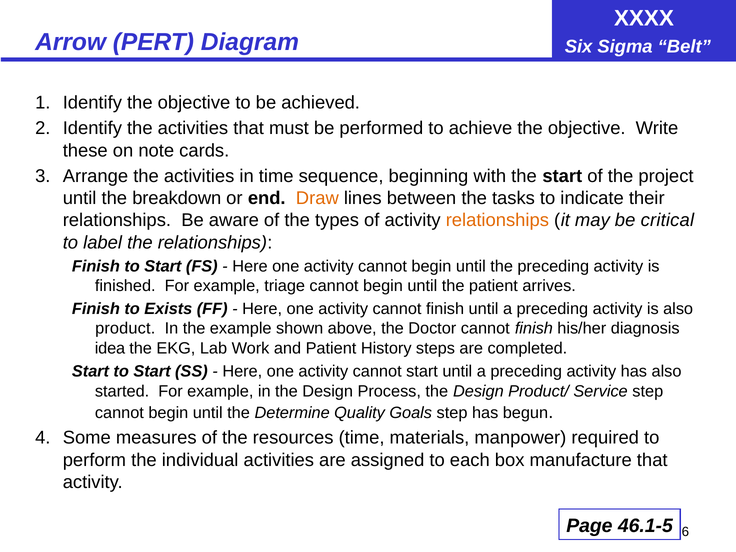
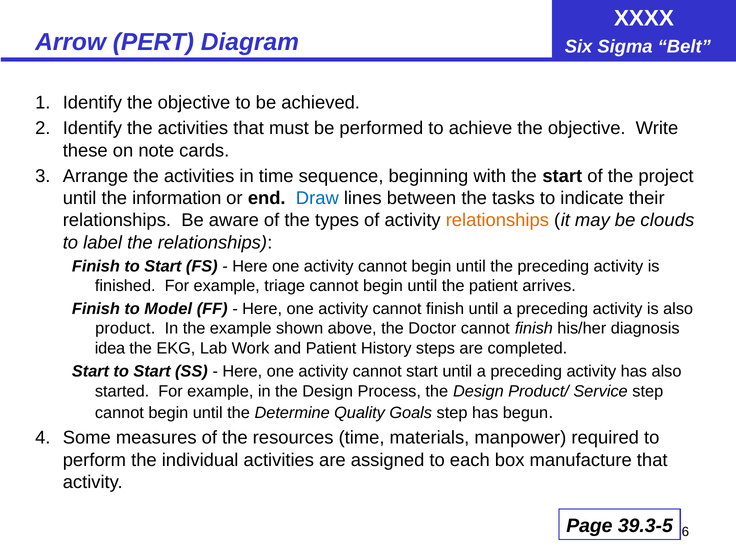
breakdown: breakdown -> information
Draw colour: orange -> blue
critical: critical -> clouds
Exists: Exists -> Model
46.1-5: 46.1-5 -> 39.3-5
